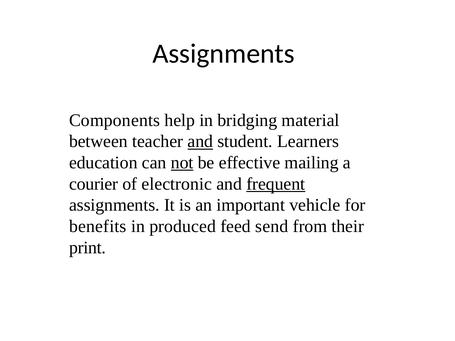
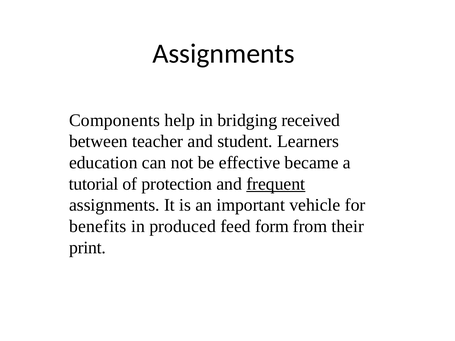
material: material -> received
and at (200, 142) underline: present -> none
not underline: present -> none
mailing: mailing -> became
courier: courier -> tutorial
electronic: electronic -> protection
send: send -> form
